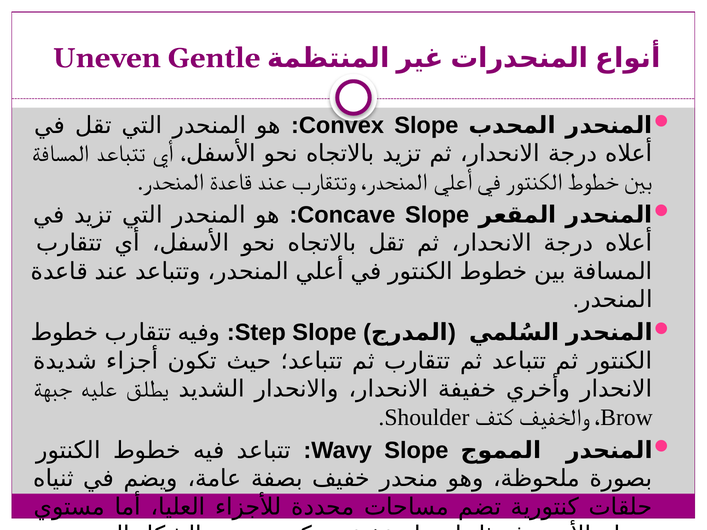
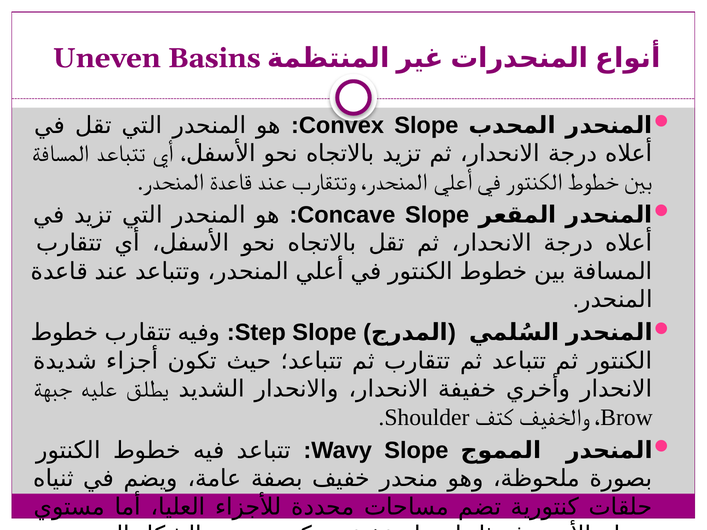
Gentle: Gentle -> Basins
